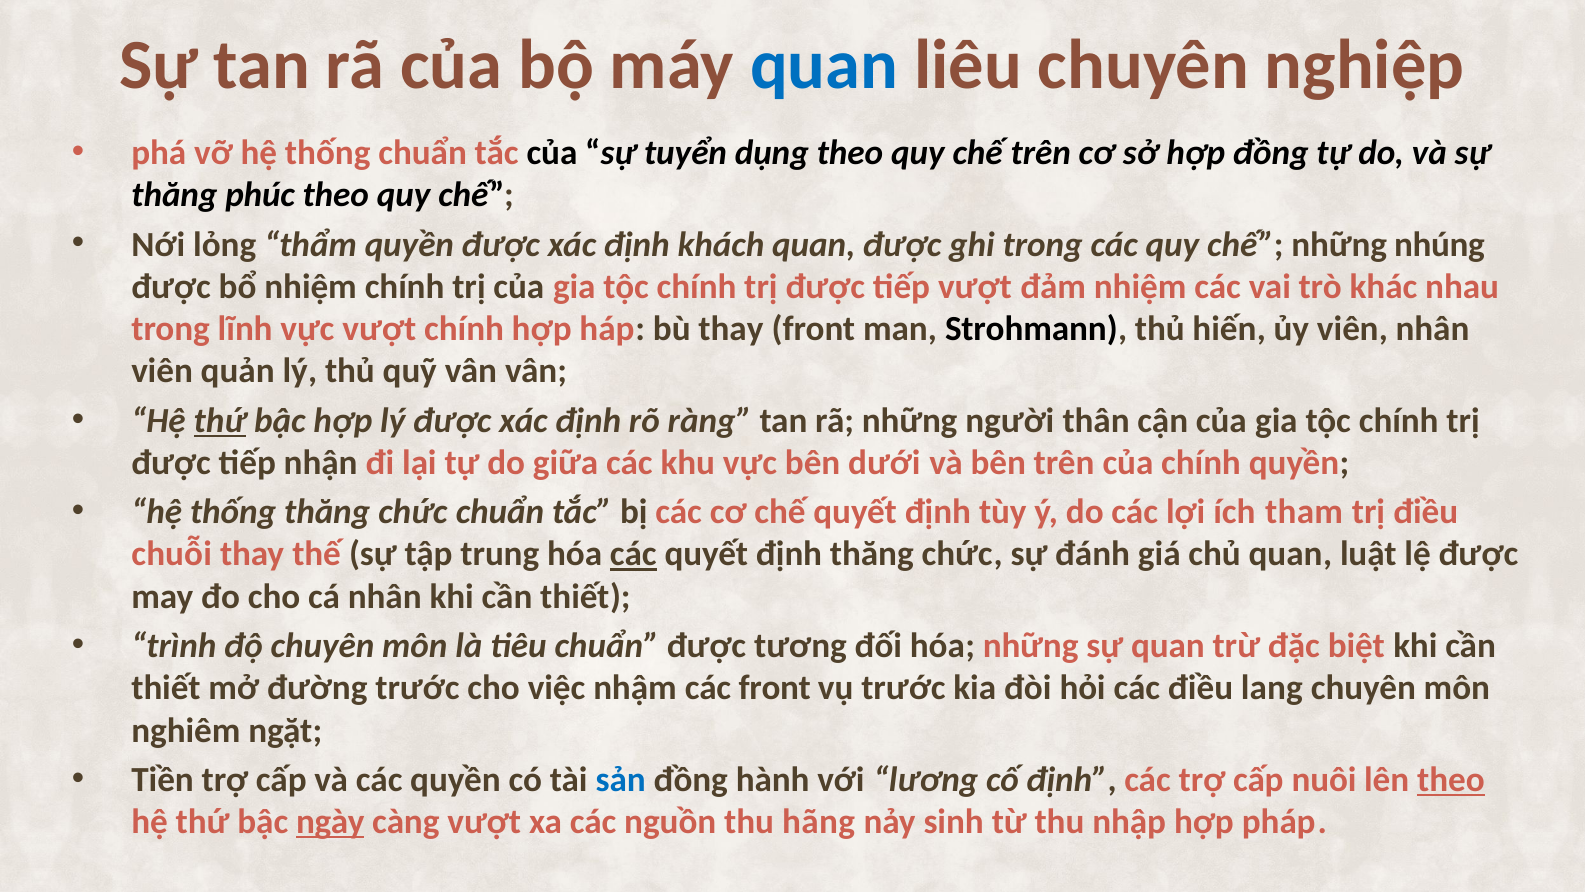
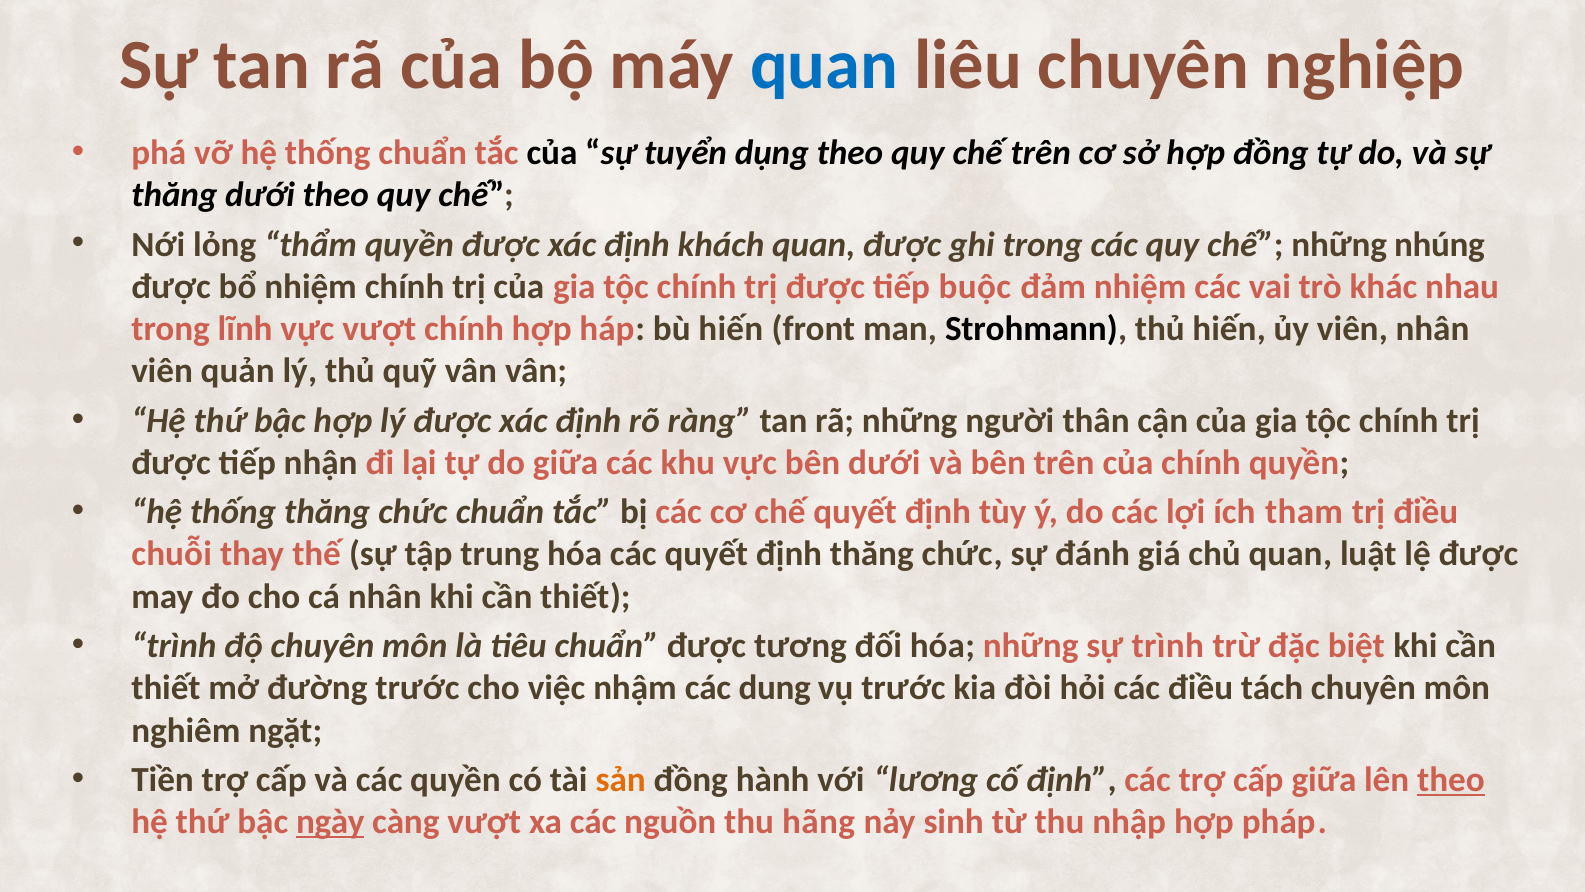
thăng phúc: phúc -> dưới
tiếp vượt: vượt -> buộc
bù thay: thay -> hiến
thứ at (220, 420) underline: present -> none
các at (633, 554) underline: present -> none
sự quan: quan -> trình
các front: front -> dung
lang: lang -> tách
sản colour: blue -> orange
cấp nuôi: nuôi -> giữa
